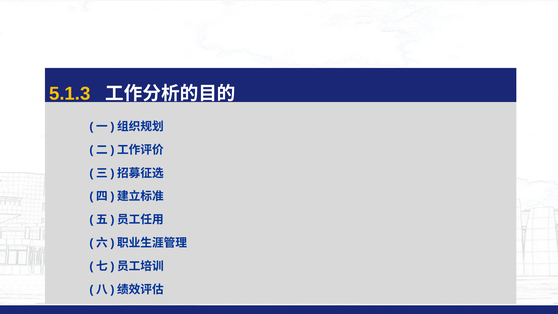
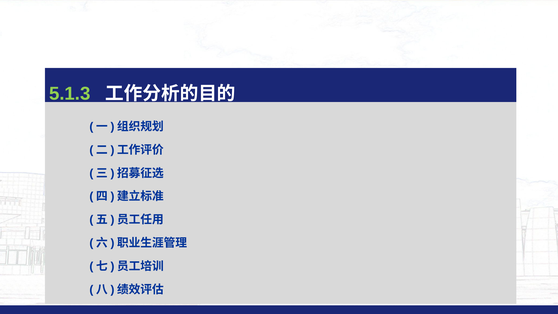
5.1.3 colour: yellow -> light green
